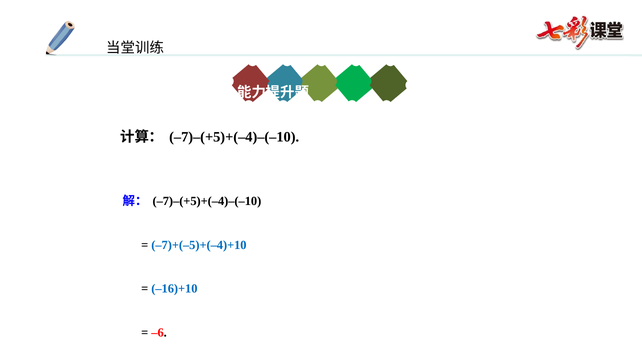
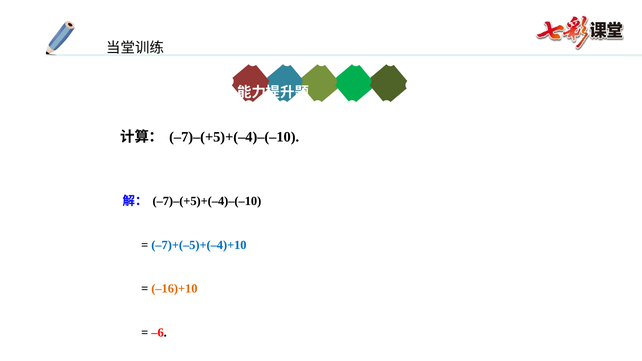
–16)+10 colour: blue -> orange
